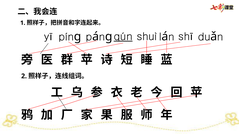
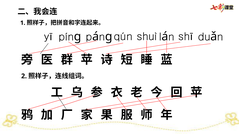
qún underline: present -> none
